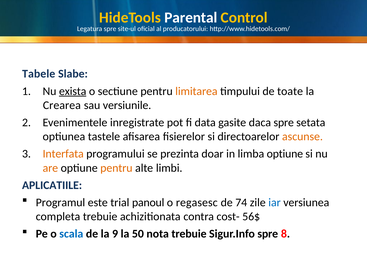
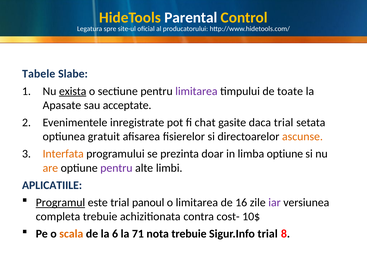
limitarea at (196, 91) colour: orange -> purple
Crearea: Crearea -> Apasate
versiunile: versiunile -> acceptate
data: data -> chat
daca spre: spre -> trial
tastele: tastele -> gratuit
pentru at (116, 168) colour: orange -> purple
Programul underline: none -> present
o regasesc: regasesc -> limitarea
74: 74 -> 16
iar colour: blue -> purple
56$: 56$ -> 10$
scala colour: blue -> orange
9: 9 -> 6
50: 50 -> 71
Sigur.Info spre: spre -> trial
